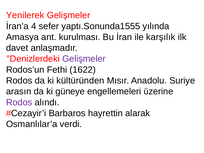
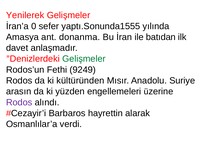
4: 4 -> 0
kurulması: kurulması -> donanma
karşılık: karşılık -> batıdan
Gelişmeler at (84, 59) colour: purple -> green
1622: 1622 -> 9249
güneye: güneye -> yüzden
